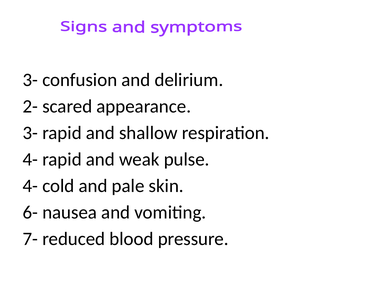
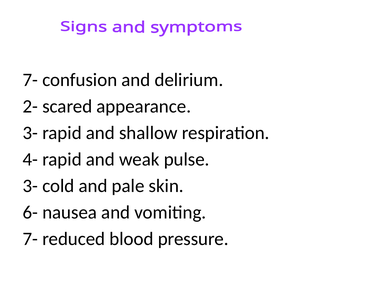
3- at (30, 80): 3- -> 7-
4- at (30, 186): 4- -> 3-
